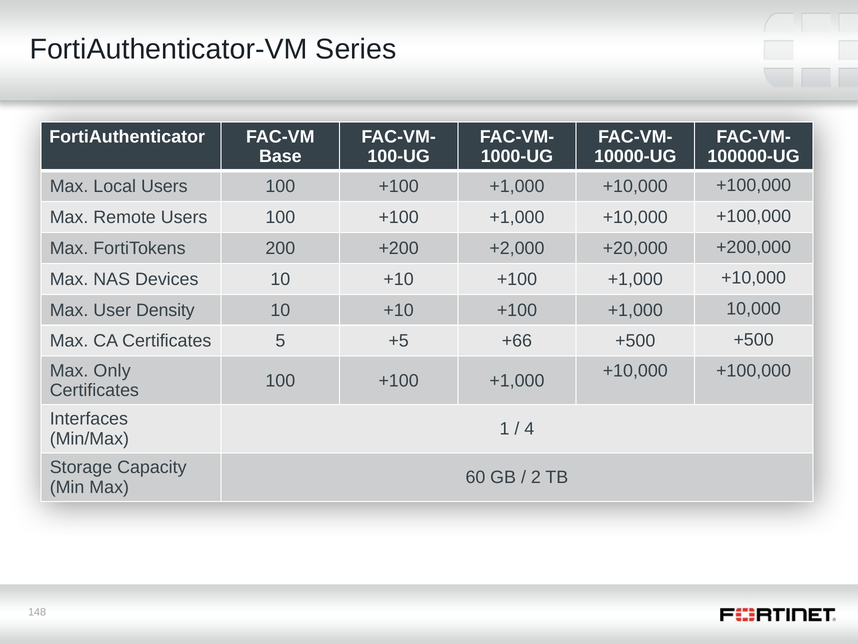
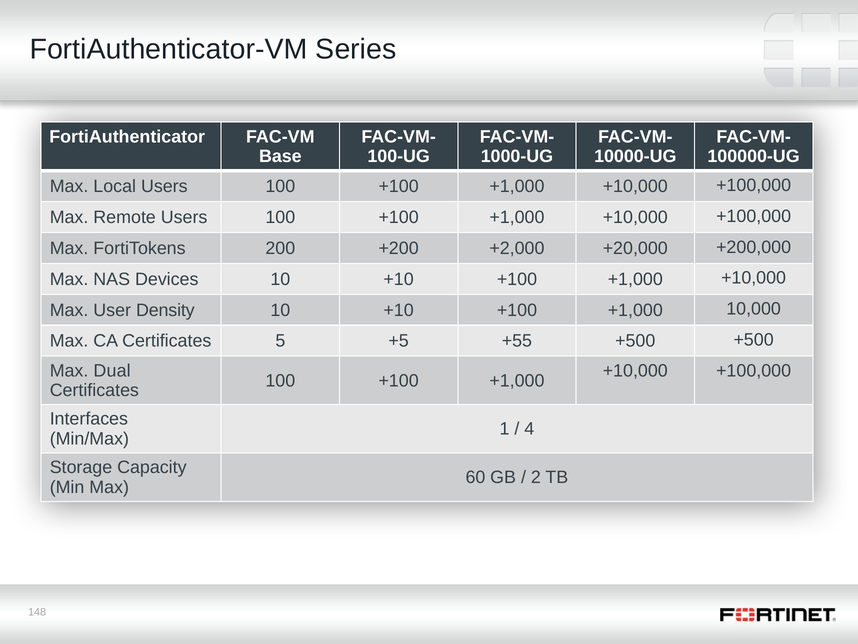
+66: +66 -> +55
Only: Only -> Dual
